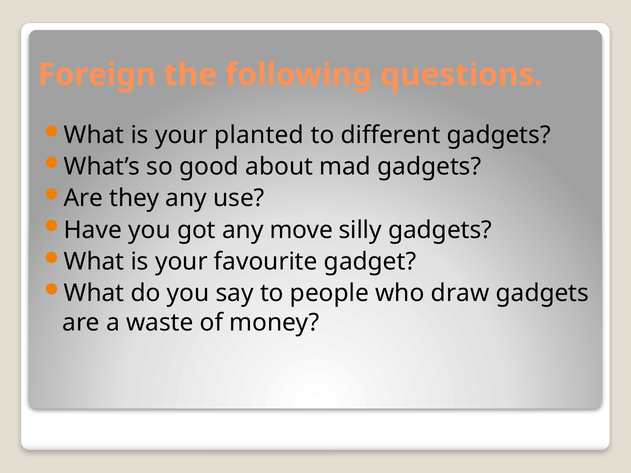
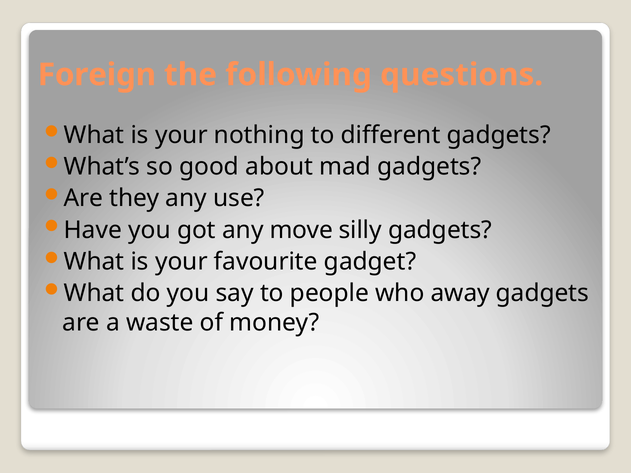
planted: planted -> nothing
draw: draw -> away
